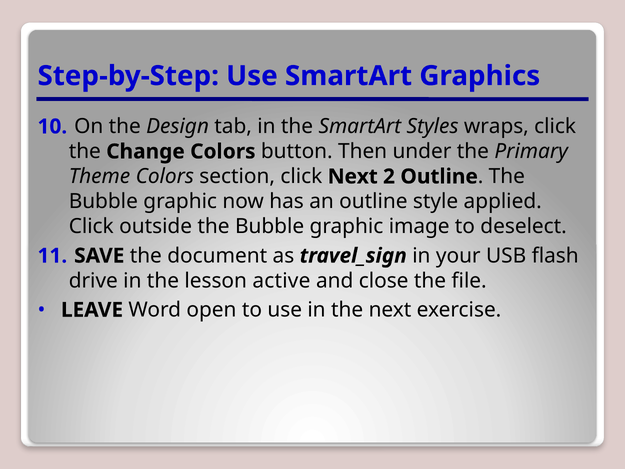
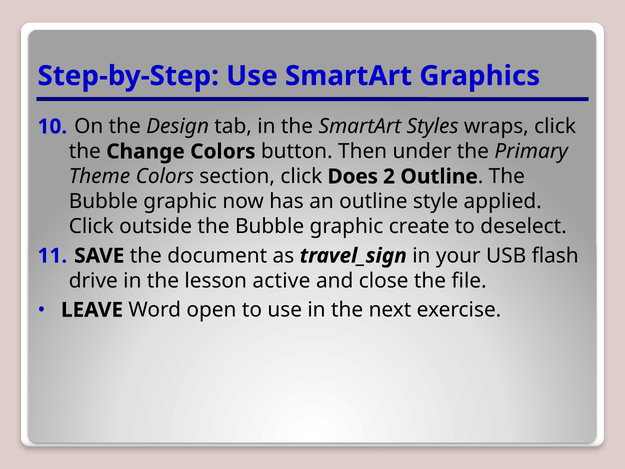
click Next: Next -> Does
image: image -> create
